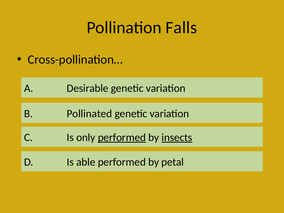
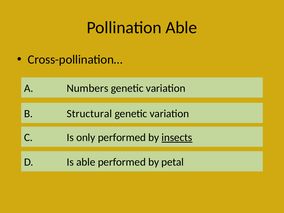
Pollination Falls: Falls -> Able
Desirable: Desirable -> Numbers
Pollinated: Pollinated -> Structural
performed at (122, 137) underline: present -> none
